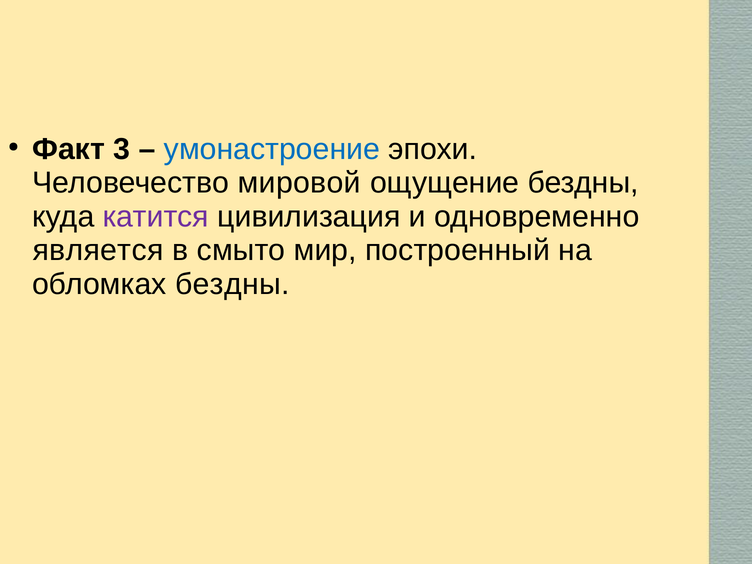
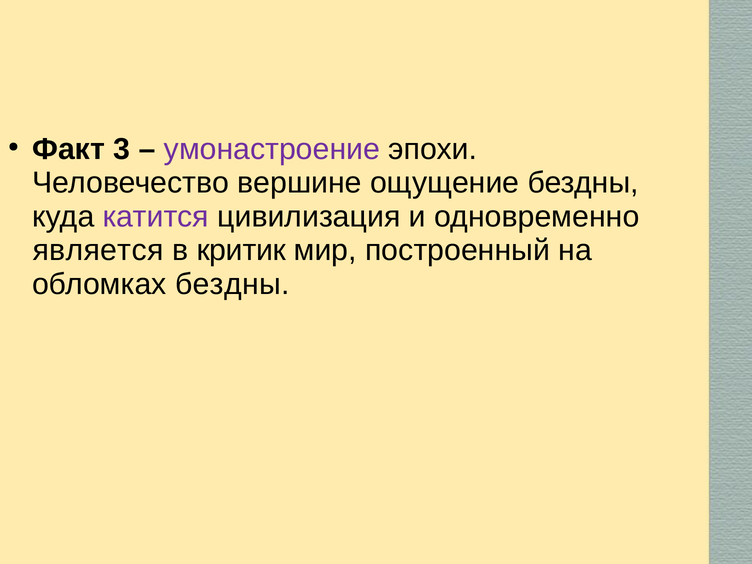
умонастроение colour: blue -> purple
мировой: мировой -> вершине
смыто: смыто -> критик
